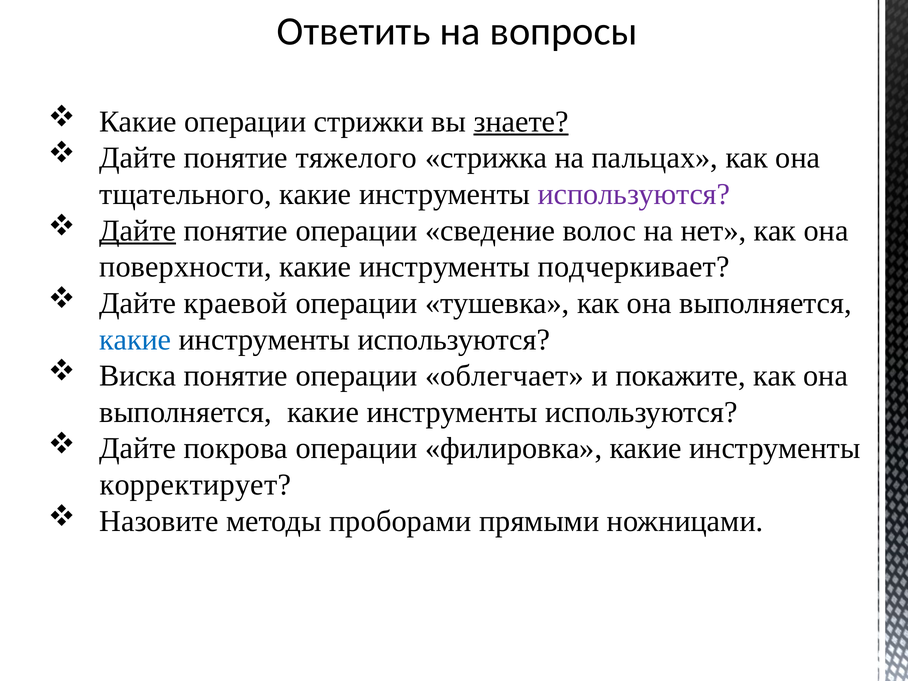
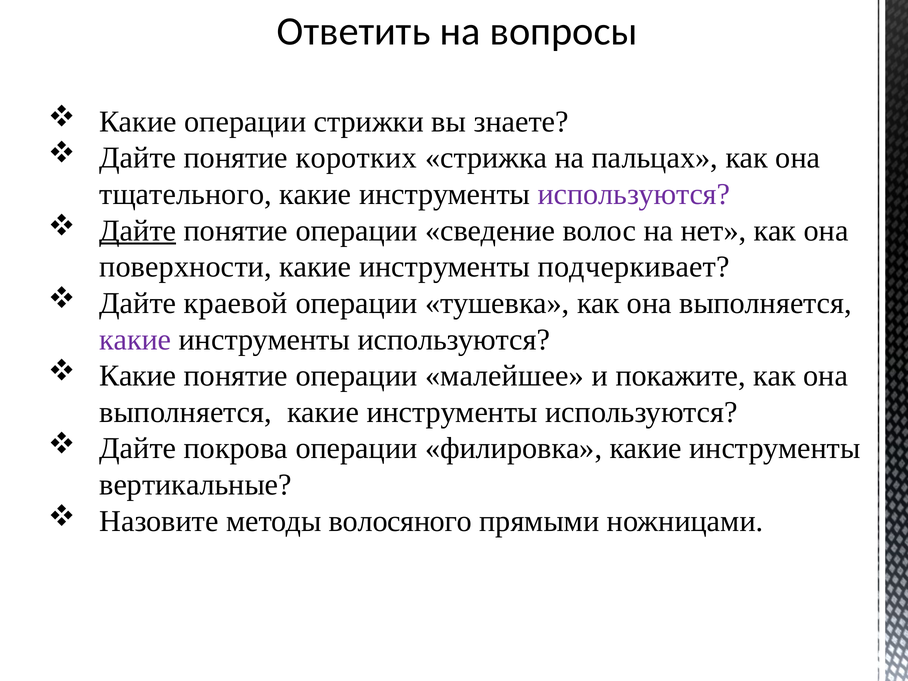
знаете underline: present -> none
тяжелого: тяжелого -> коротких
какие at (135, 340) colour: blue -> purple
Виска at (138, 376): Виска -> Какие
облегчает: облегчает -> малейшее
корректирует: корректирует -> вертикальные
проборами: проборами -> волосяного
